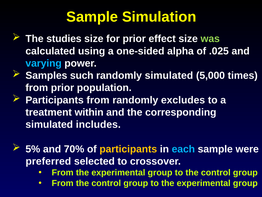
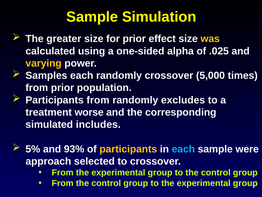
studies: studies -> greater
was colour: light green -> yellow
varying colour: light blue -> yellow
Samples such: such -> each
randomly simulated: simulated -> crossover
within: within -> worse
70%: 70% -> 93%
preferred: preferred -> approach
